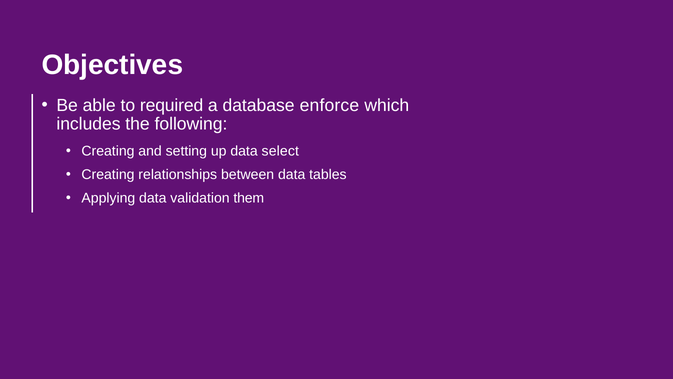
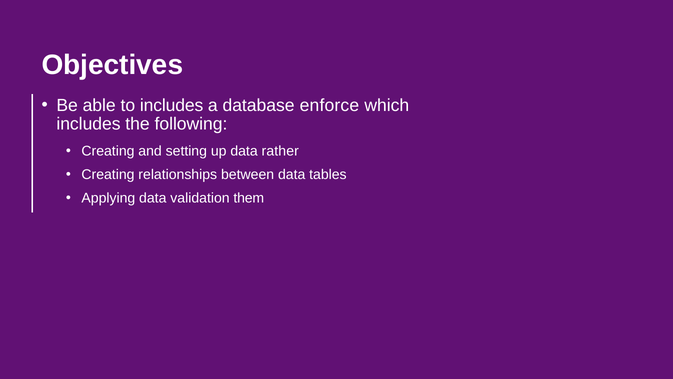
to required: required -> includes
select: select -> rather
